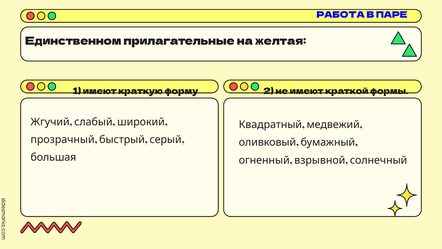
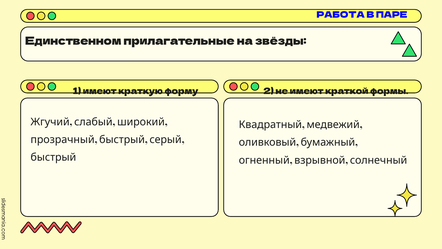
желтая: желтая -> звёзды
большая at (53, 157): большая -> быстрый
